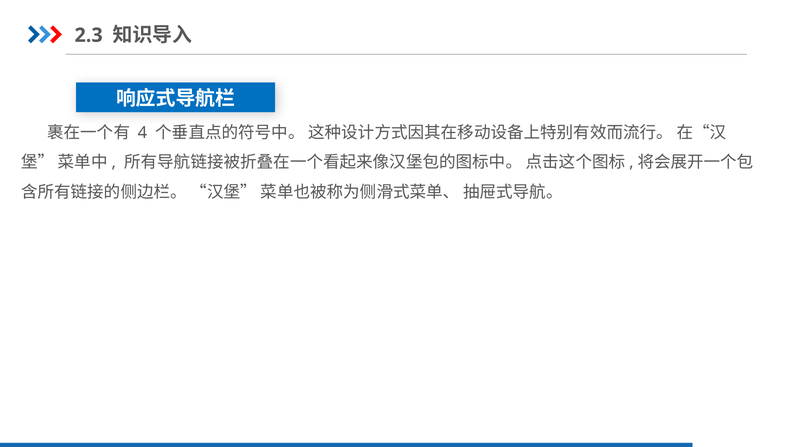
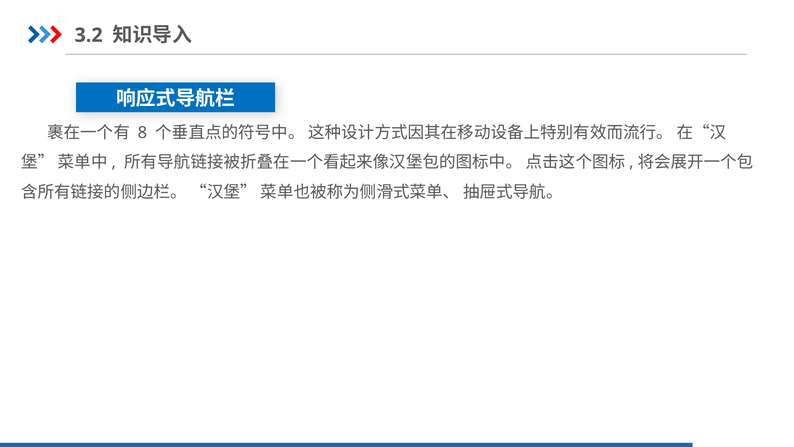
2.3: 2.3 -> 3.2
4: 4 -> 8
